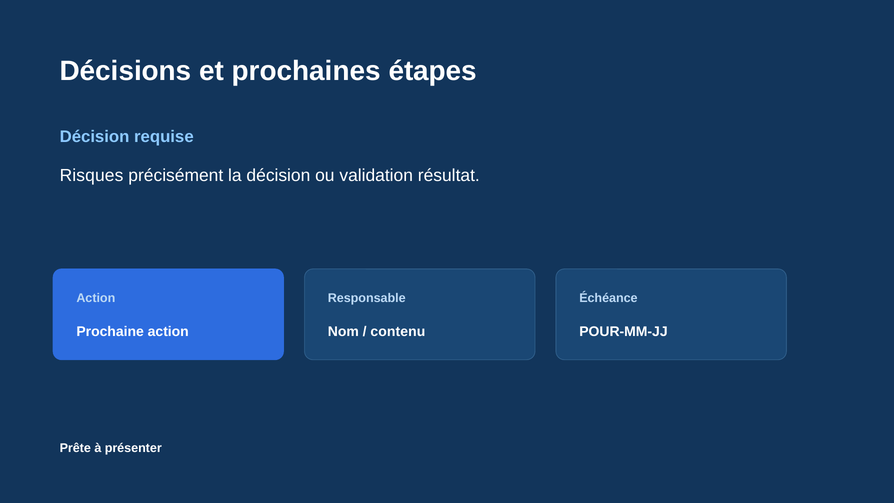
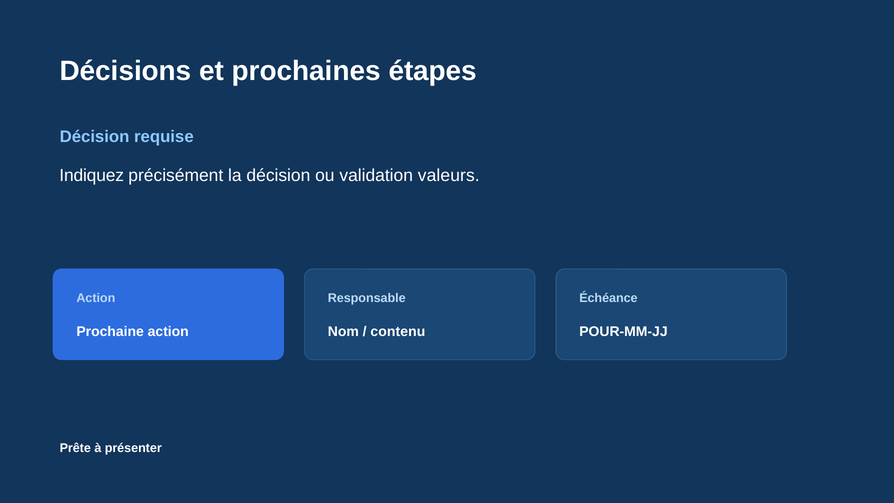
Risques: Risques -> Indiquez
résultat: résultat -> valeurs
